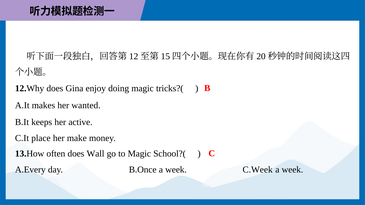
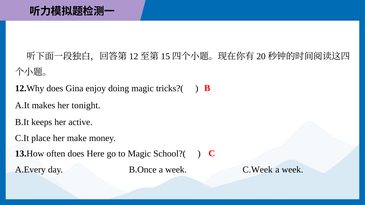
wanted: wanted -> tonight
Wall: Wall -> Here
